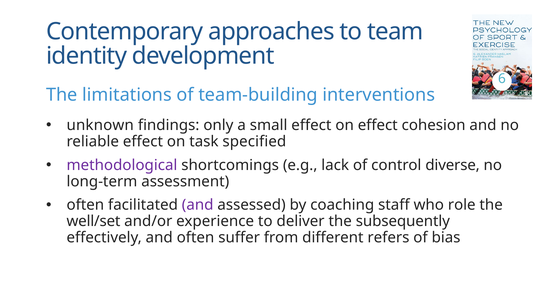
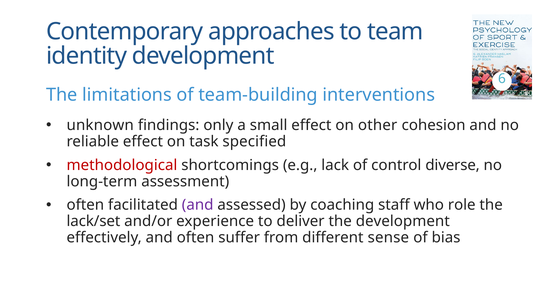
on effect: effect -> other
methodological colour: purple -> red
well/set: well/set -> lack/set
the subsequently: subsequently -> development
refers: refers -> sense
